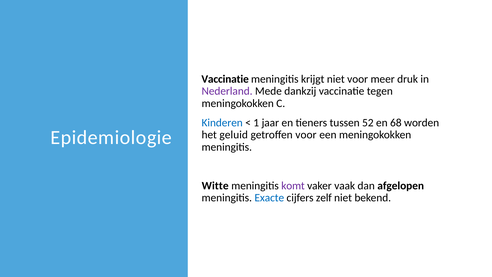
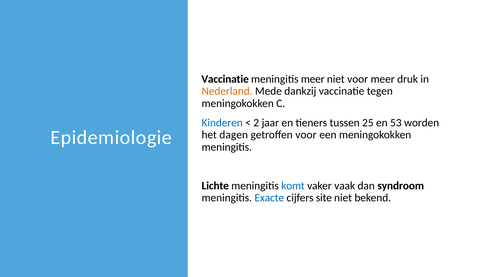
meningitis krijgt: krijgt -> meer
Nederland colour: purple -> orange
1: 1 -> 2
52: 52 -> 25
68: 68 -> 53
geluid: geluid -> dagen
Witte: Witte -> Lichte
komt colour: purple -> blue
afgelopen: afgelopen -> syndroom
zelf: zelf -> site
